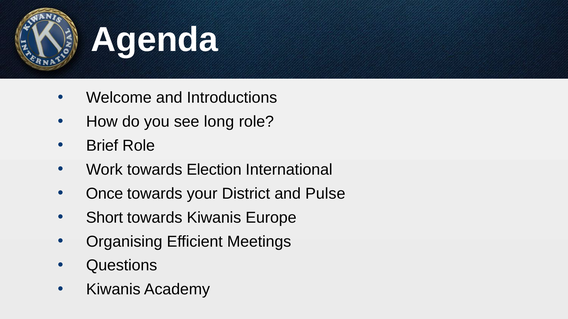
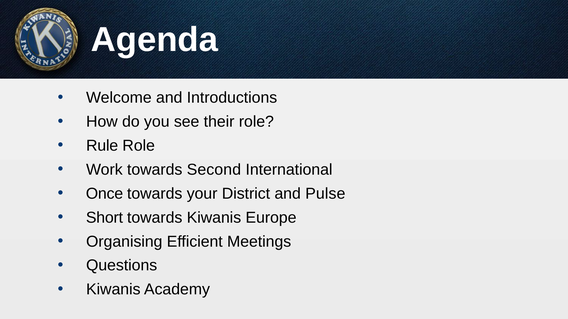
long: long -> their
Brief: Brief -> Rule
Election: Election -> Second
